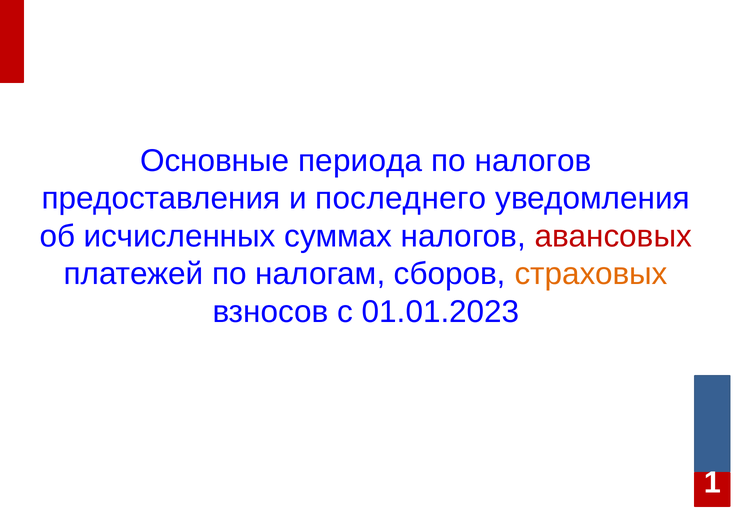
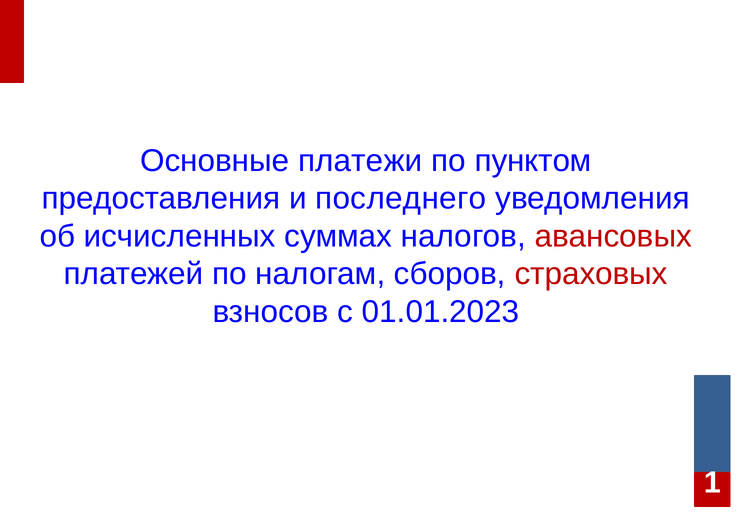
периода: периода -> платежи
по налогов: налогов -> пунктом
страховых colour: orange -> red
